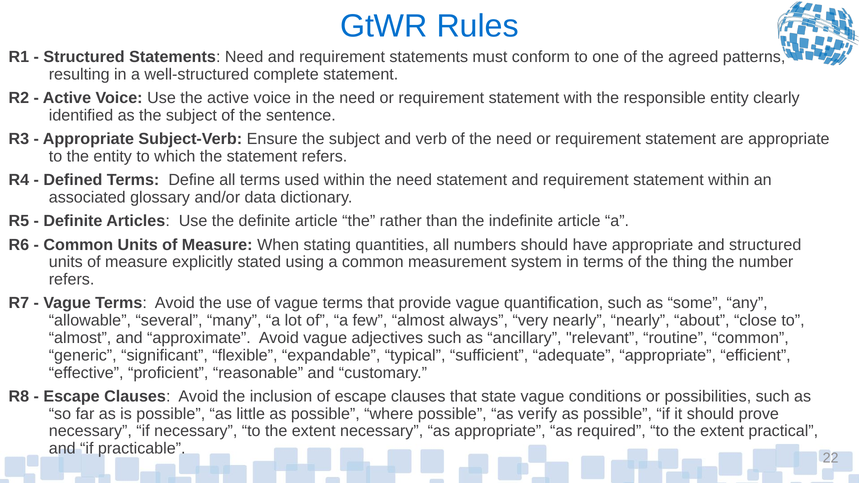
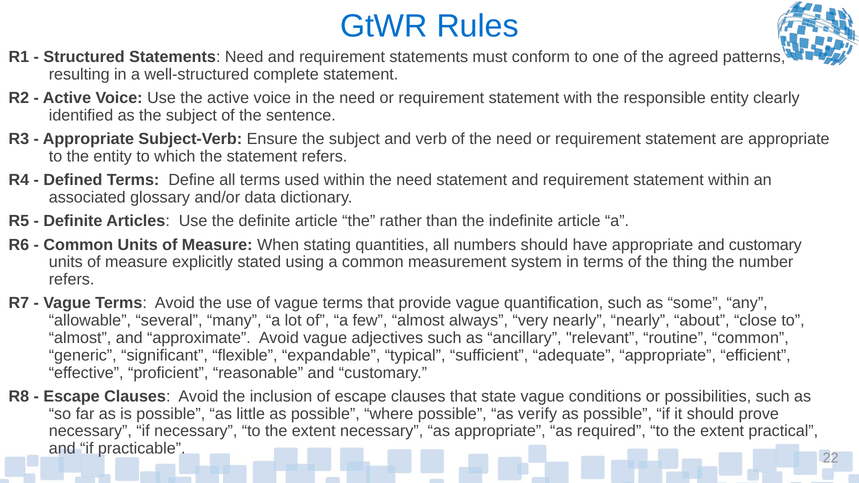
appropriate and structured: structured -> customary
